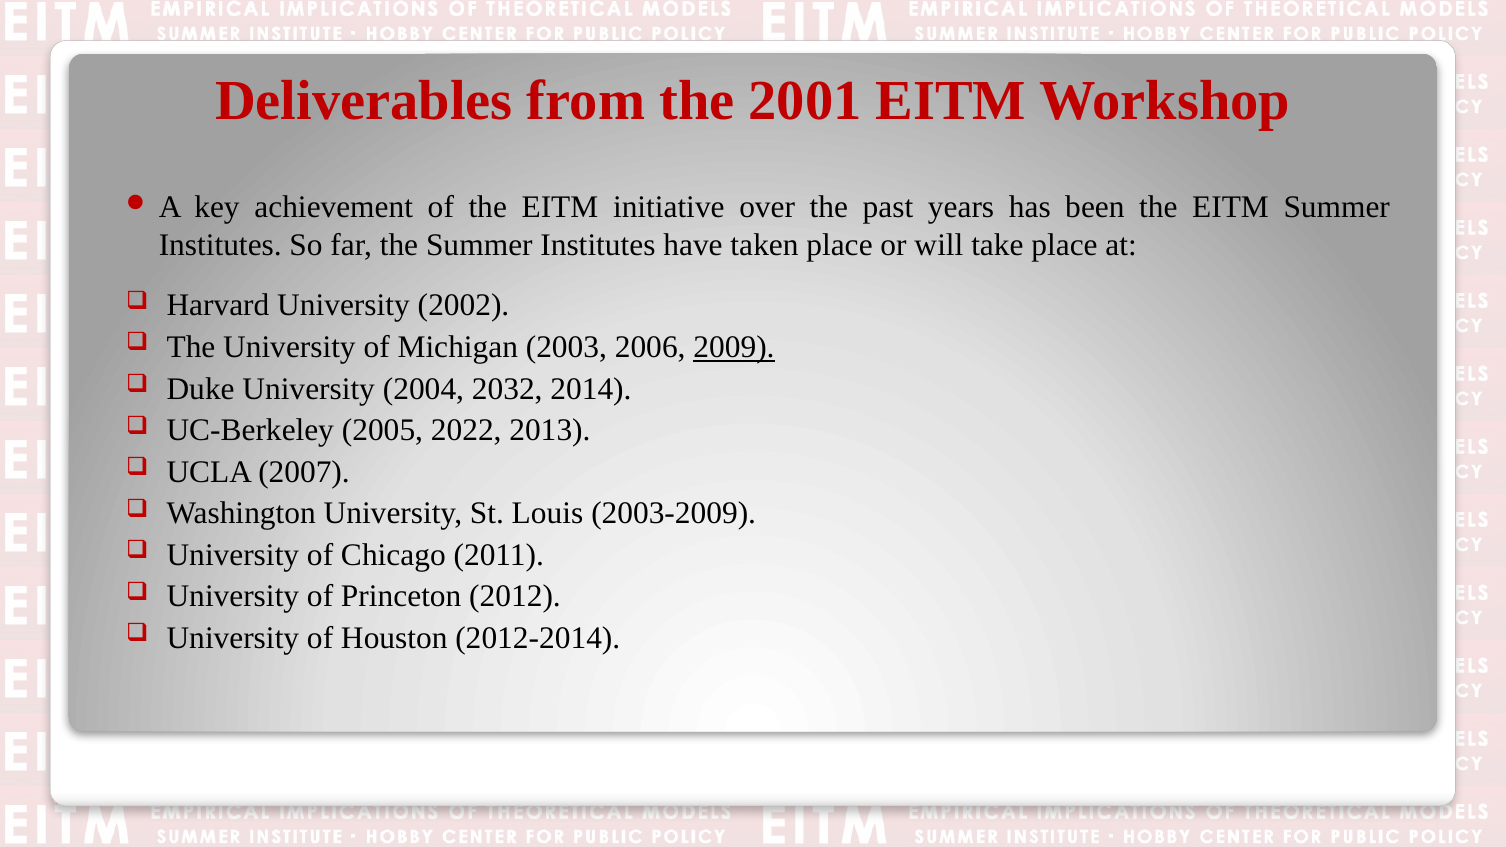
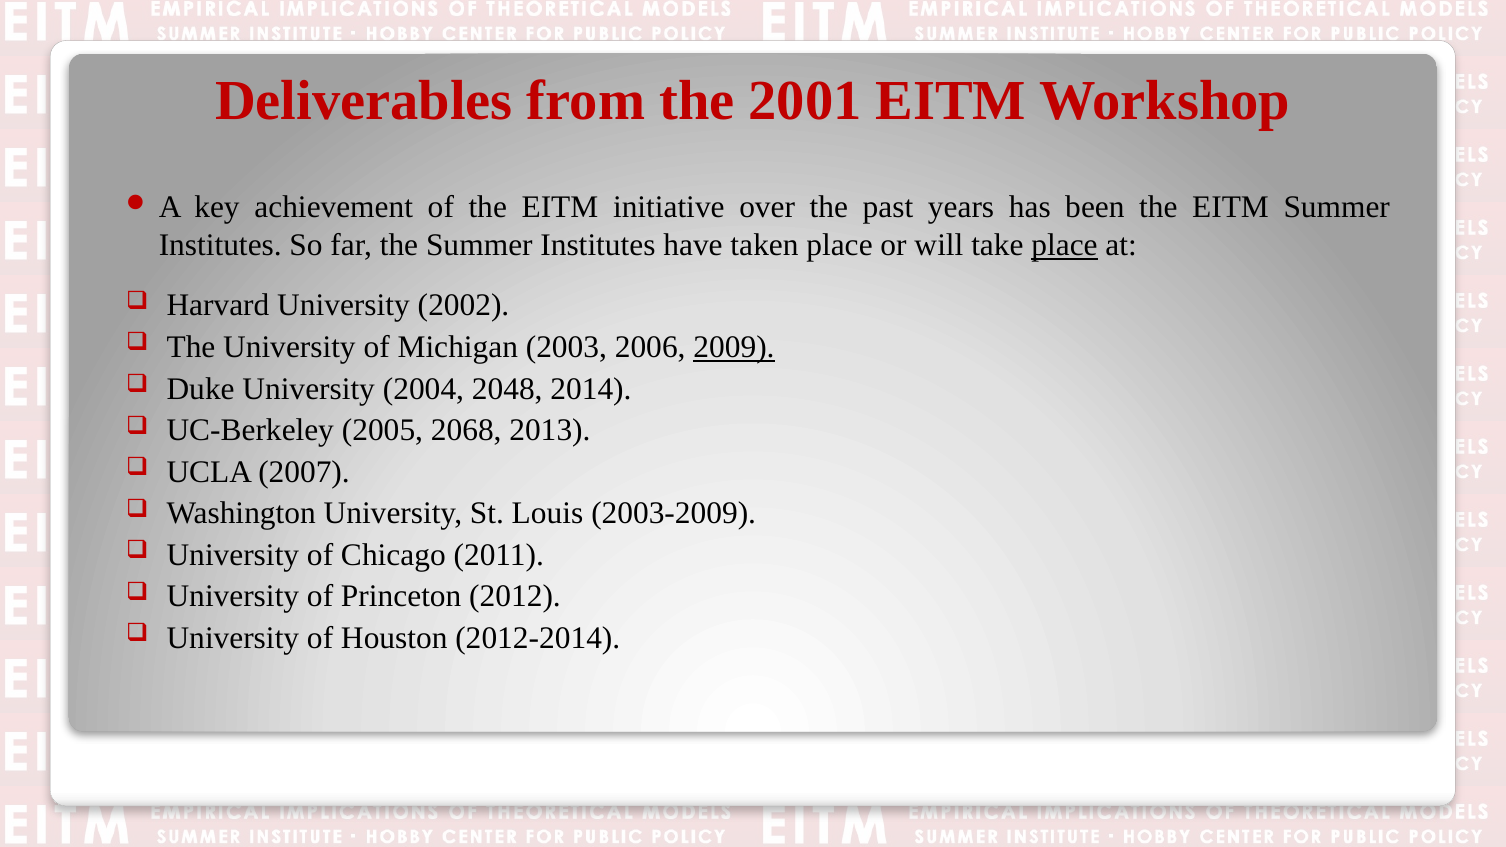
place at (1065, 245) underline: none -> present
2032: 2032 -> 2048
2022: 2022 -> 2068
